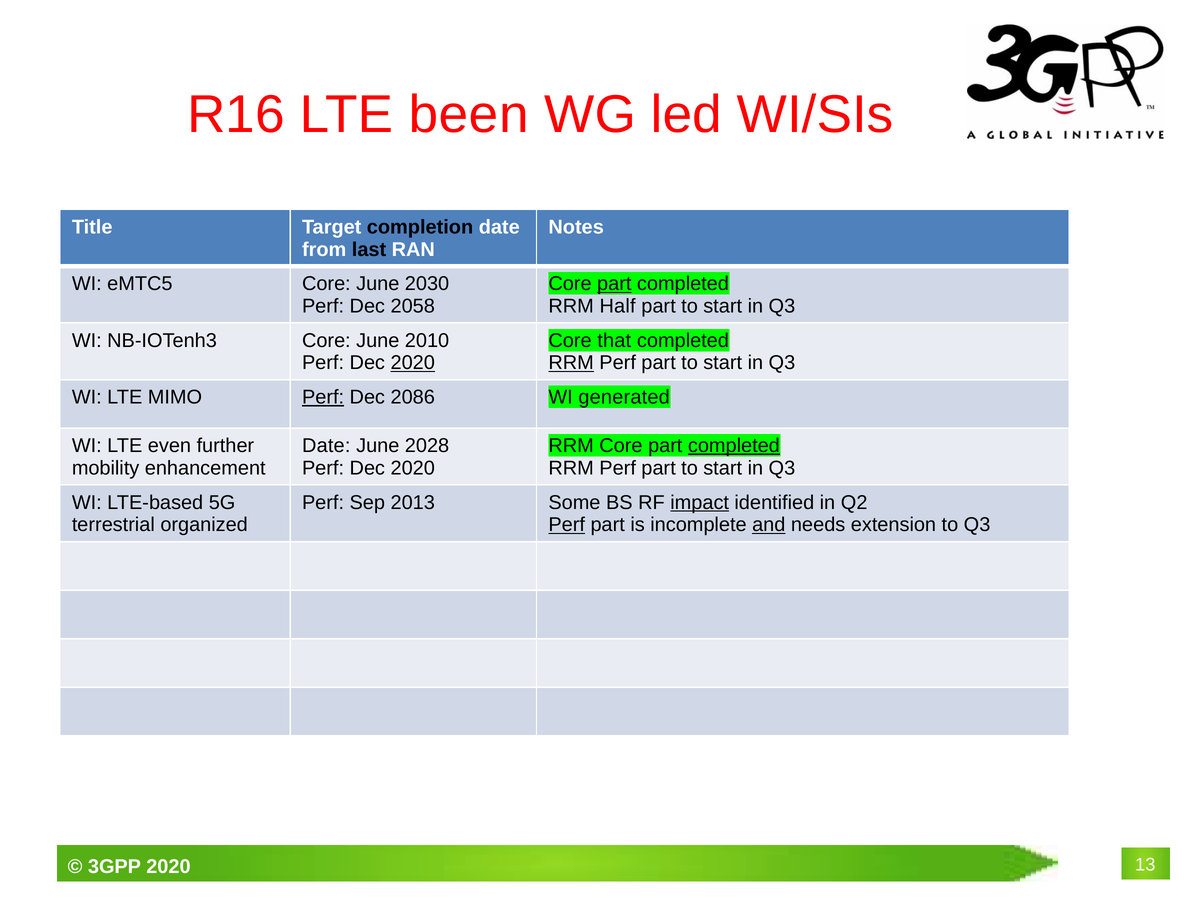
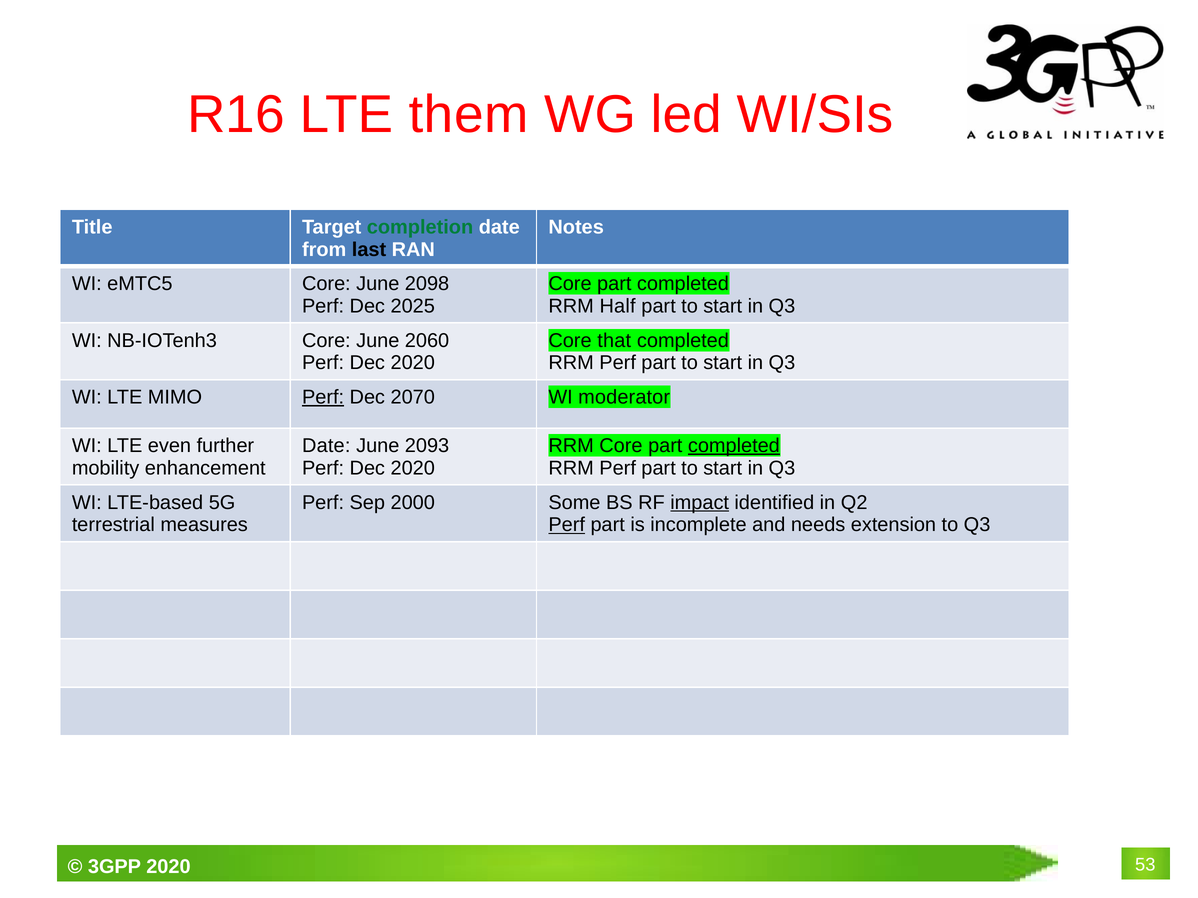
been: been -> them
completion colour: black -> green
2030: 2030 -> 2098
part at (614, 284) underline: present -> none
2058: 2058 -> 2025
2010: 2010 -> 2060
2020 at (413, 363) underline: present -> none
RRM at (571, 363) underline: present -> none
2086: 2086 -> 2070
generated: generated -> moderator
2028: 2028 -> 2093
2013: 2013 -> 2000
organized: organized -> measures
and underline: present -> none
13: 13 -> 53
